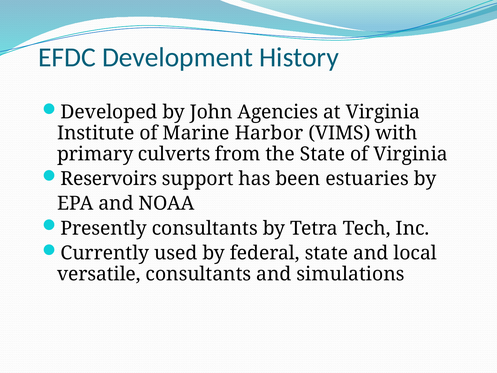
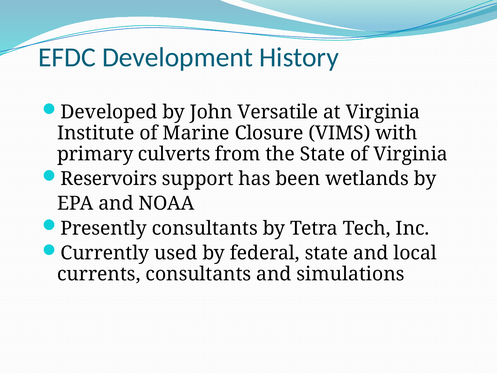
Agencies: Agencies -> Versatile
Harbor: Harbor -> Closure
estuaries: estuaries -> wetlands
versatile: versatile -> currents
